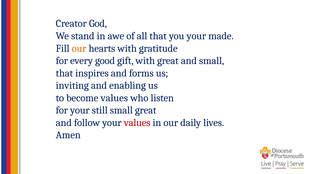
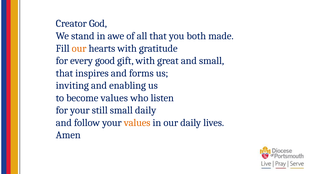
you your: your -> both
small great: great -> daily
values at (137, 122) colour: red -> orange
